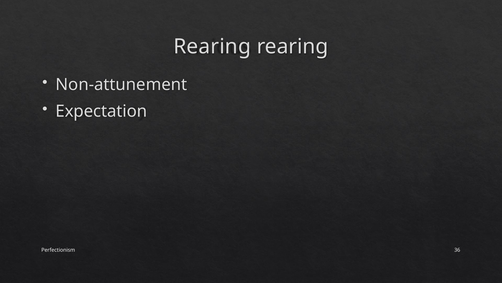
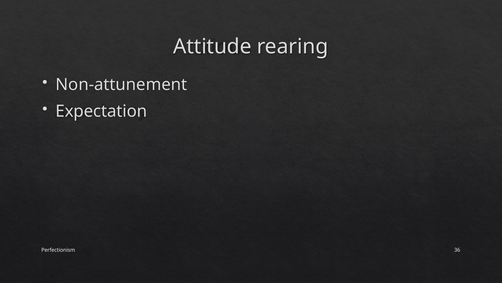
Rearing at (212, 47): Rearing -> Attitude
